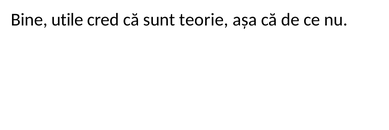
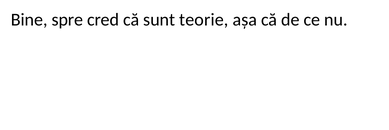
utile: utile -> spre
